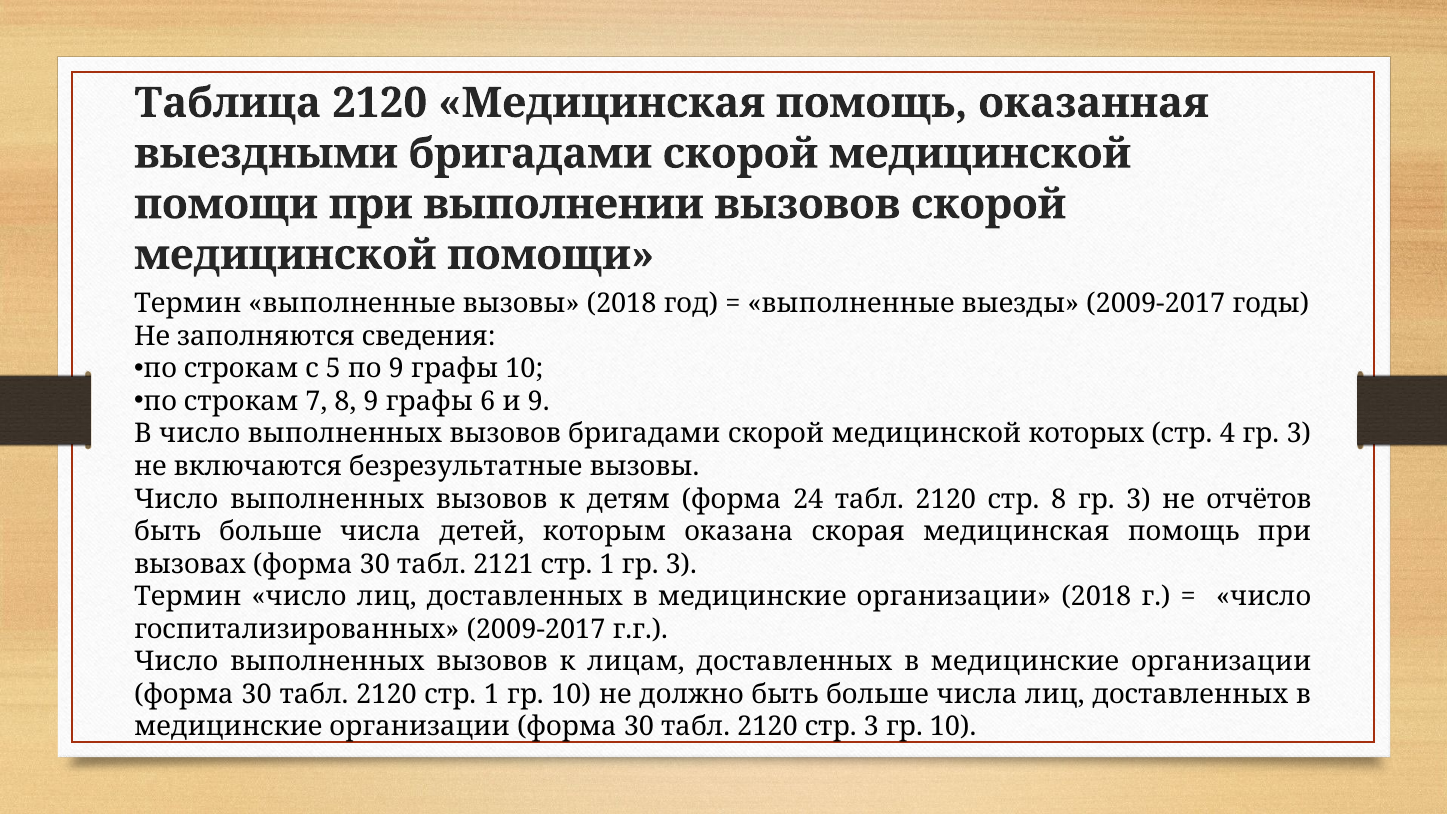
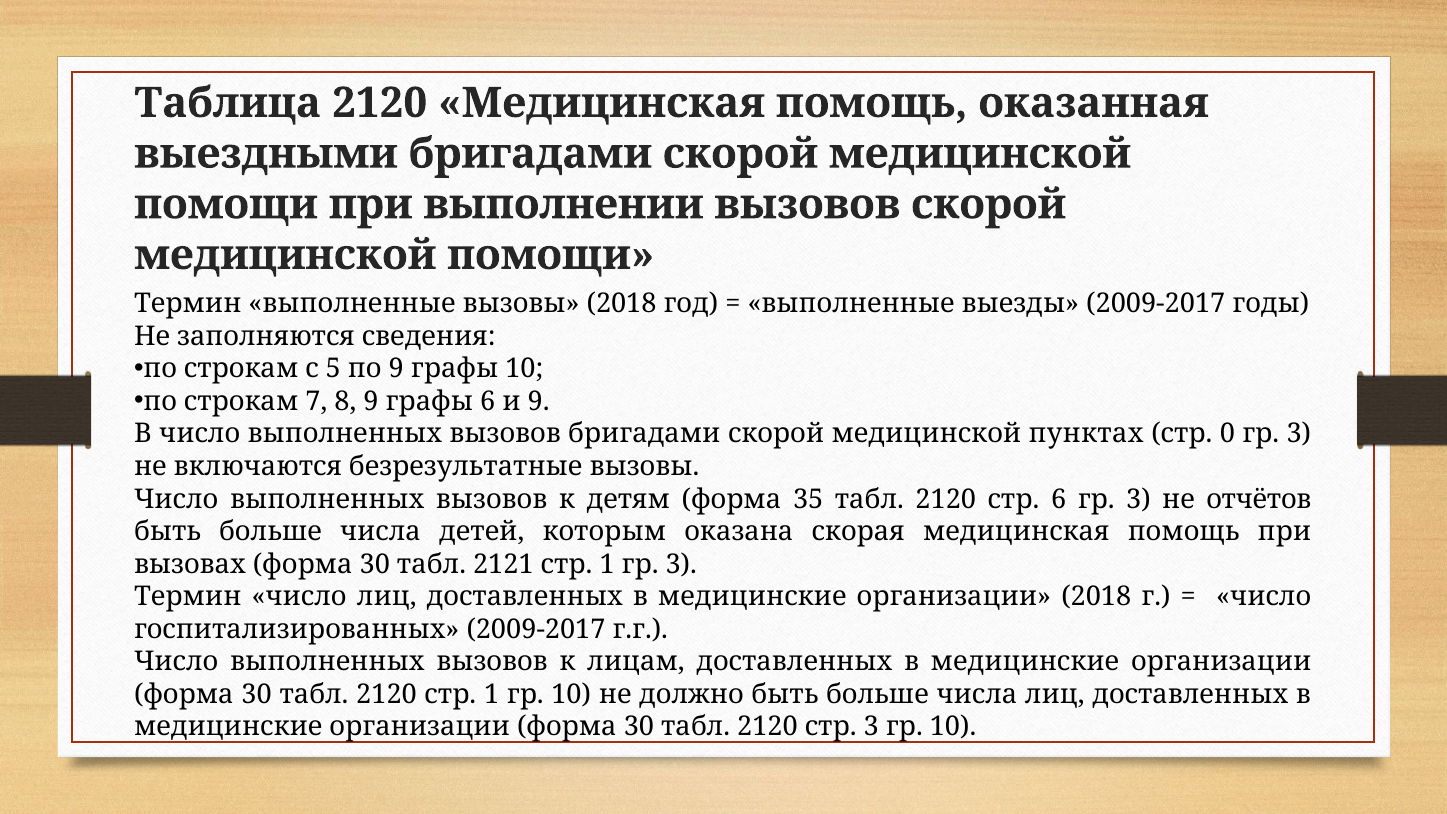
которых: которых -> пунктах
4: 4 -> 0
24: 24 -> 35
стр 8: 8 -> 6
